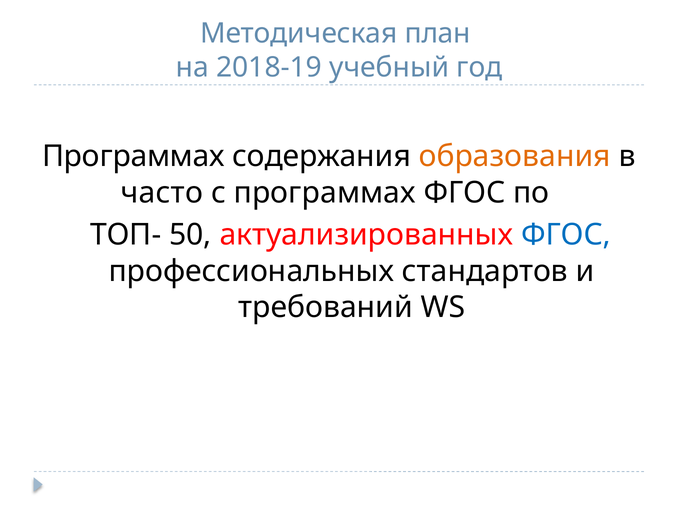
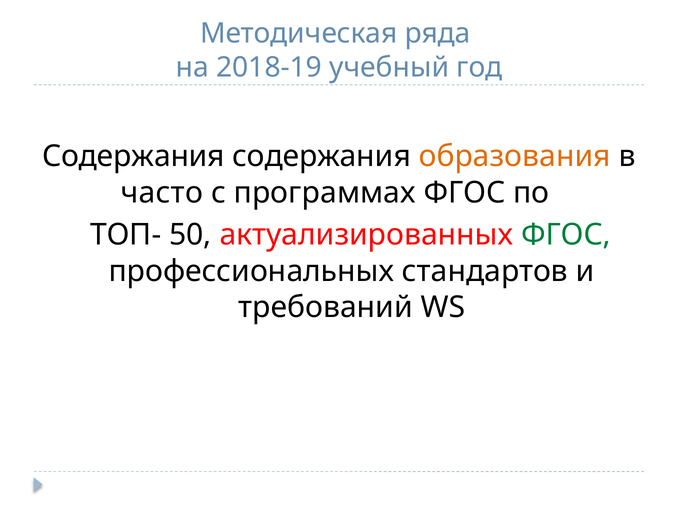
план: план -> ряда
Программах at (133, 156): Программах -> Содержания
ФГОС at (566, 235) colour: blue -> green
